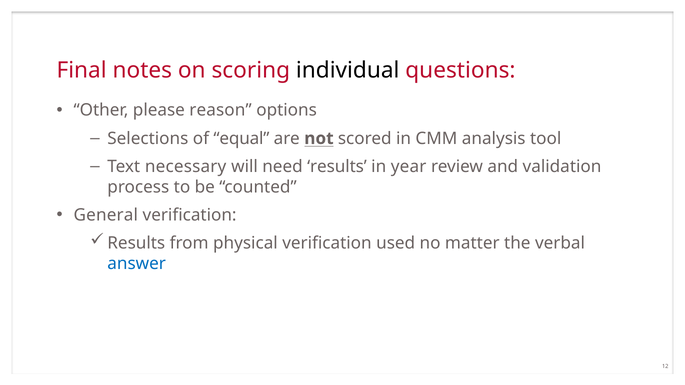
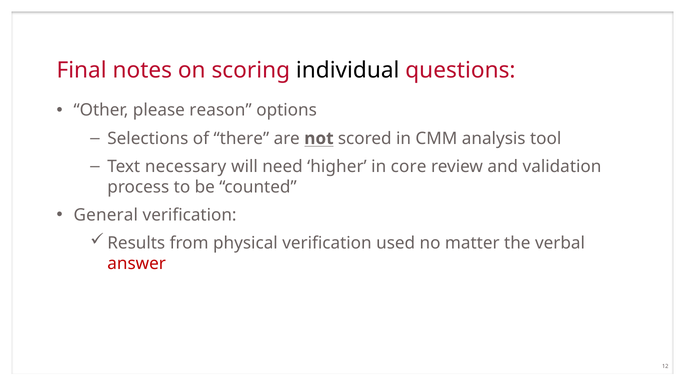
equal: equal -> there
need results: results -> higher
year: year -> core
answer colour: blue -> red
